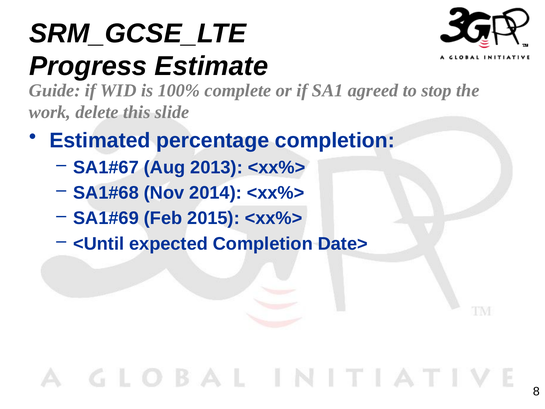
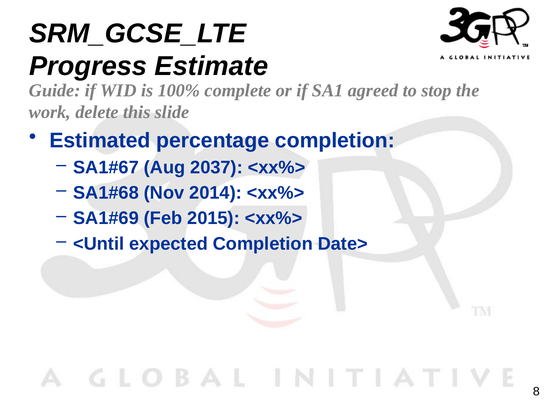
2013: 2013 -> 2037
